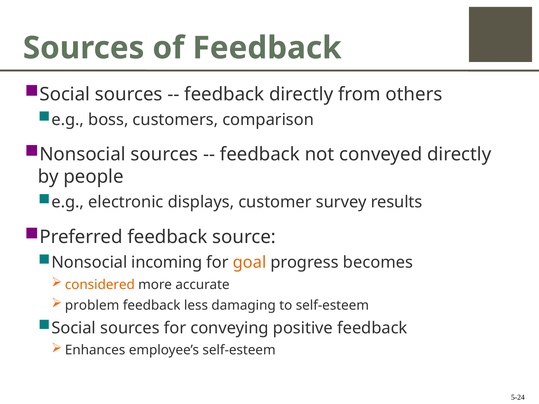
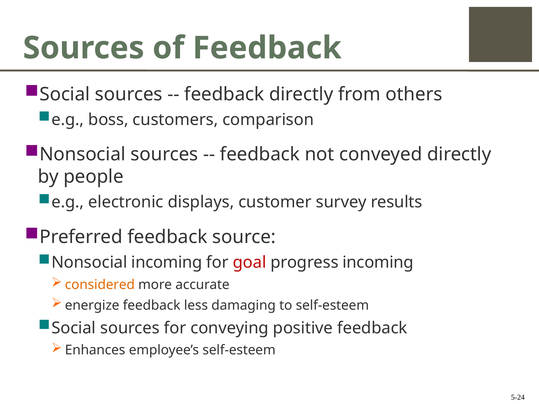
goal colour: orange -> red
progress becomes: becomes -> incoming
problem: problem -> energize
